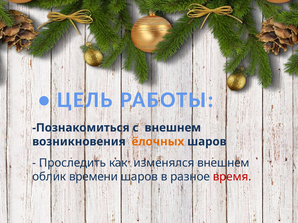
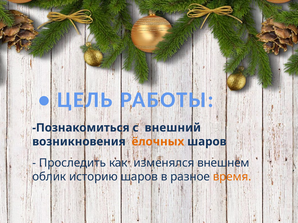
с внешнем: внешнем -> внешний
времени: времени -> историю
время colour: red -> orange
